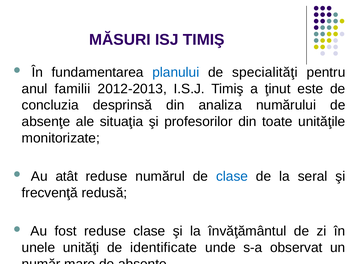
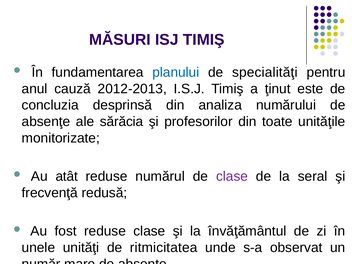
familii: familii -> cauză
situaţia: situaţia -> sărăcia
clase at (232, 176) colour: blue -> purple
identificate: identificate -> ritmicitatea
